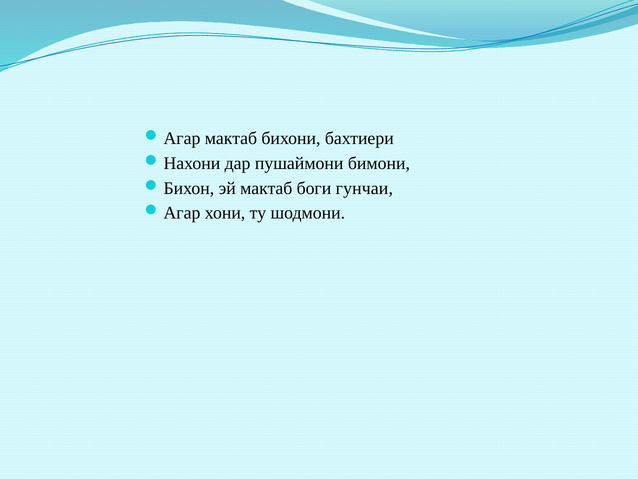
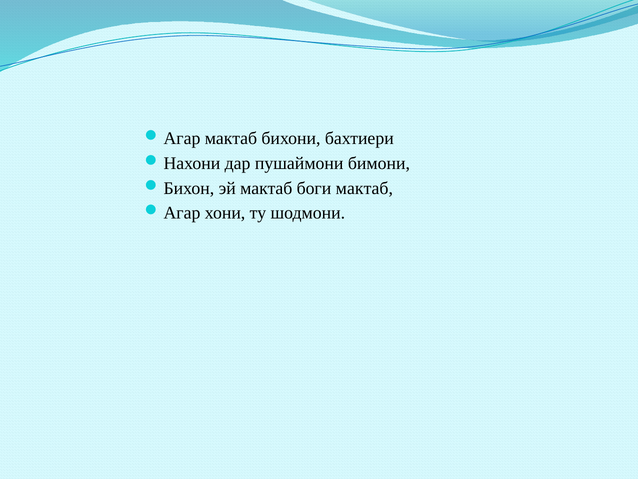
боги гунчаи: гунчаи -> мактаб
